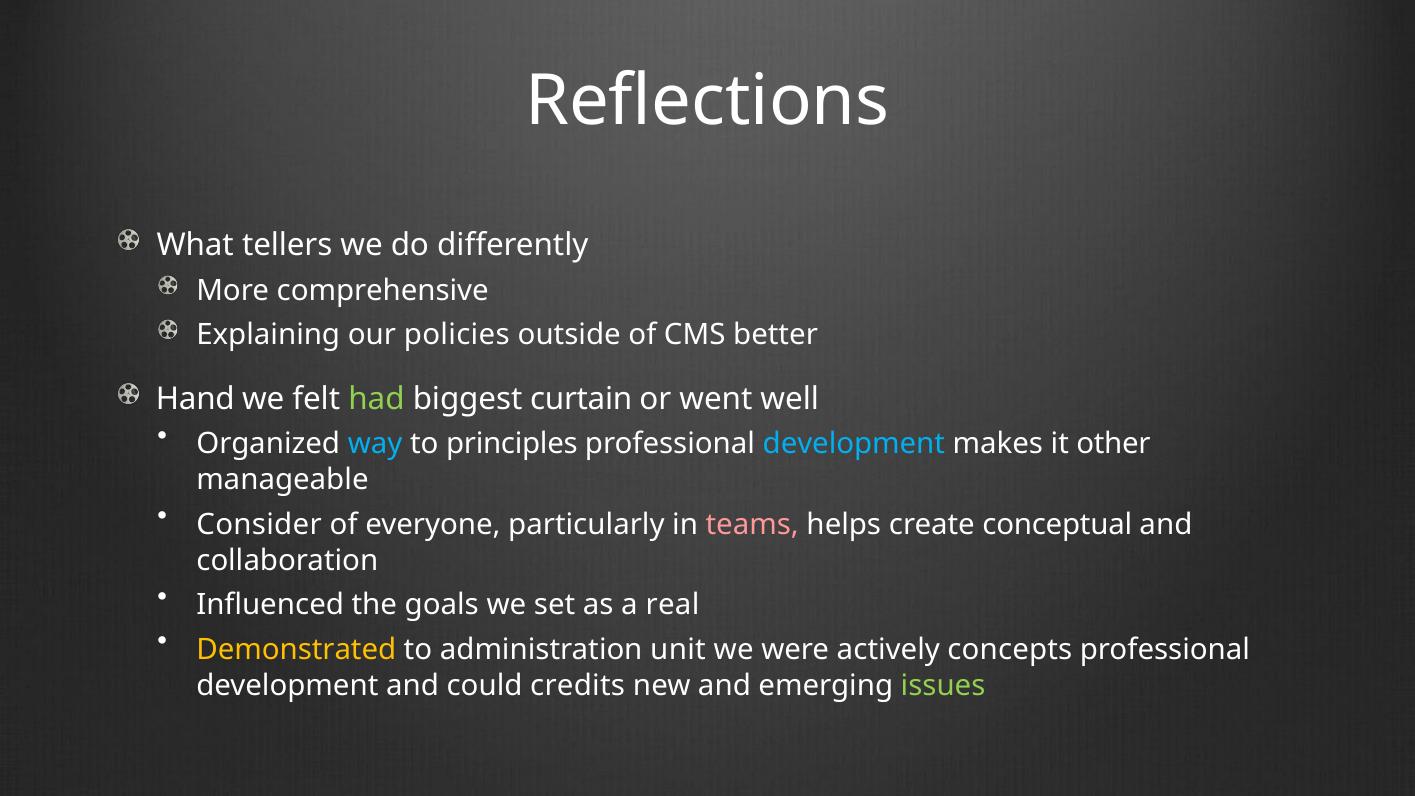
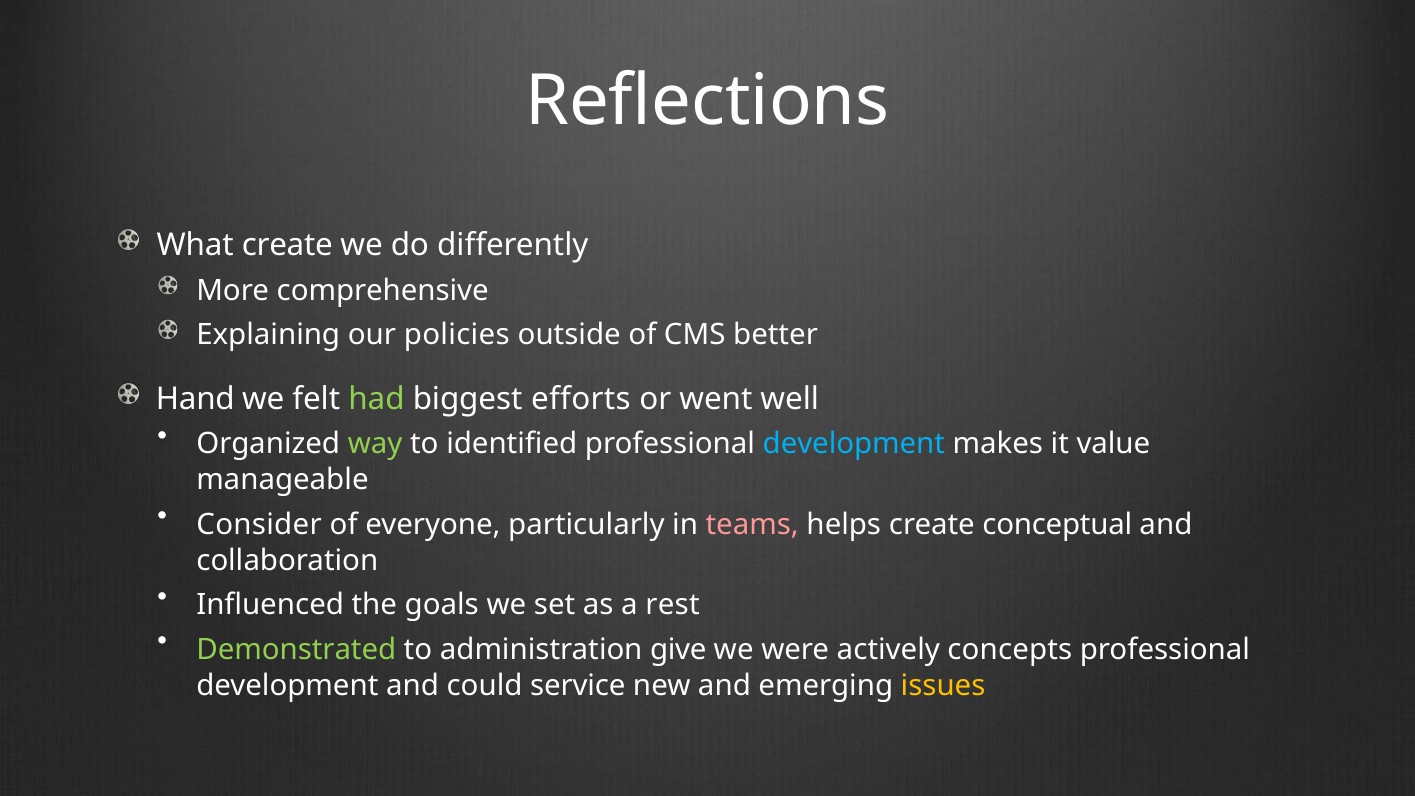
What tellers: tellers -> create
curtain: curtain -> efforts
way colour: light blue -> light green
principles: principles -> identified
other: other -> value
real: real -> rest
Demonstrated colour: yellow -> light green
unit: unit -> give
credits: credits -> service
issues colour: light green -> yellow
